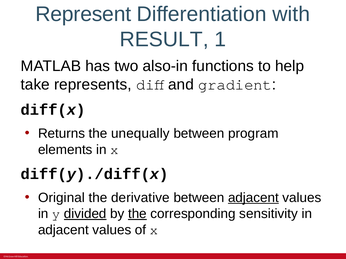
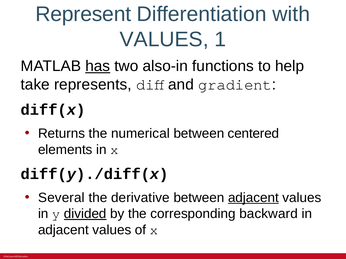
RESULT at (164, 40): RESULT -> VALUES
has underline: none -> present
unequally: unequally -> numerical
program: program -> centered
Original: Original -> Several
the at (137, 214) underline: present -> none
sensitivity: sensitivity -> backward
